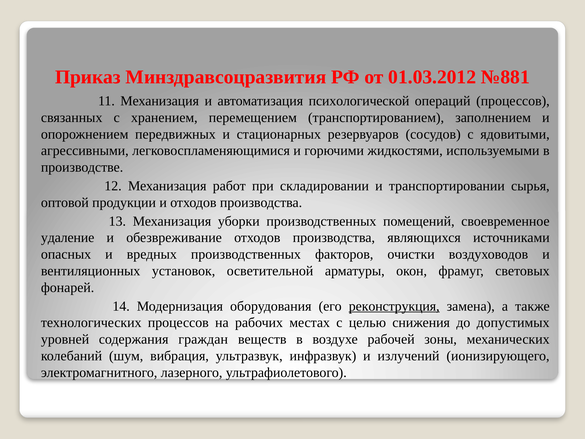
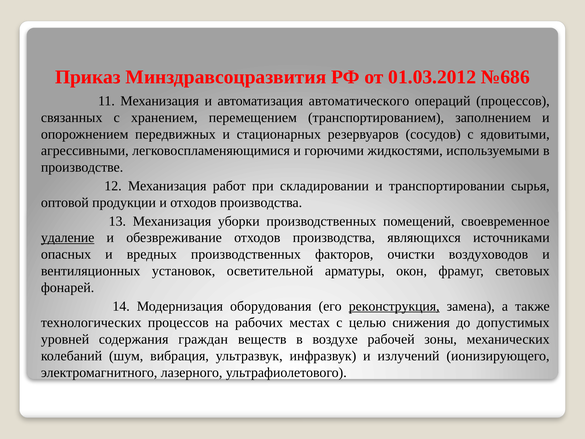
№881: №881 -> №686
психологической: психологической -> автоматического
удаление underline: none -> present
